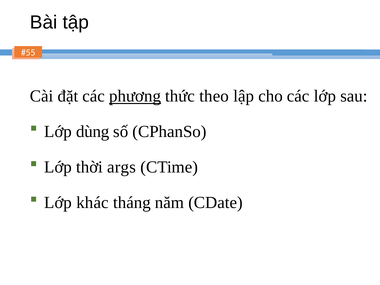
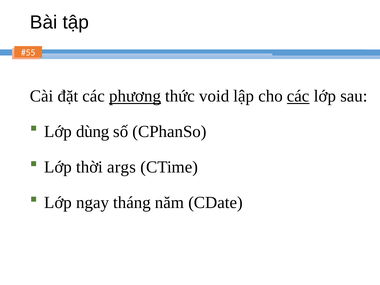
theo: theo -> void
các at (298, 96) underline: none -> present
khác: khác -> ngay
